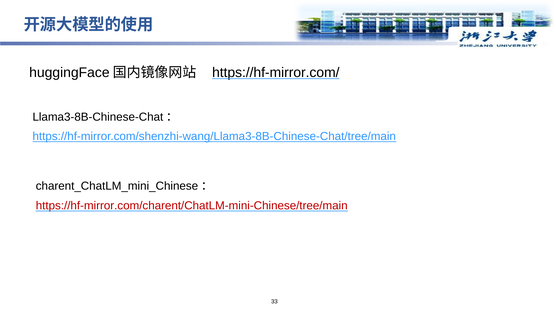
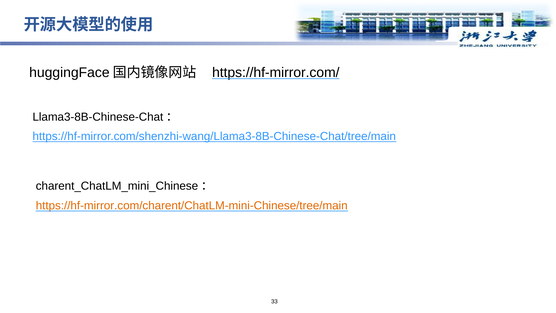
https://hf-mirror.com/charent/ChatLM-mini-Chinese/tree/main colour: red -> orange
